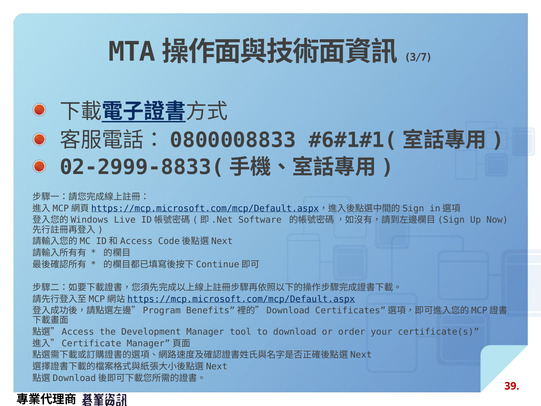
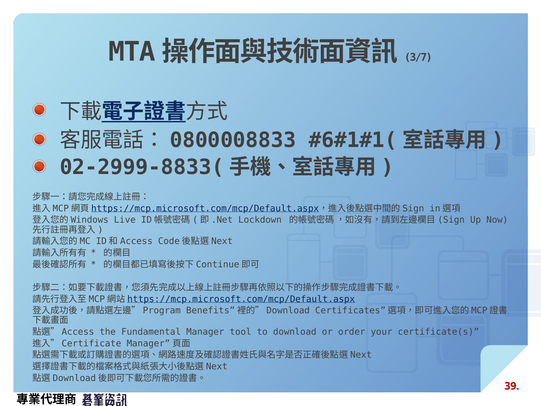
Software: Software -> Lockdown
Development: Development -> Fundamental
